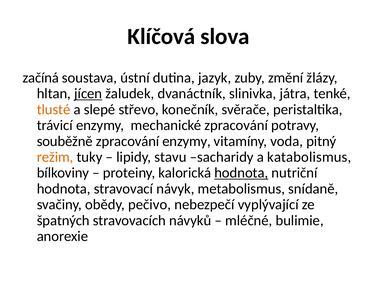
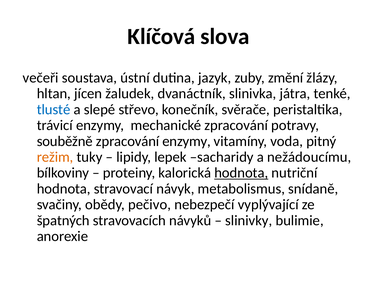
začíná: začíná -> večeři
jícen underline: present -> none
tlusté colour: orange -> blue
stavu: stavu -> lepek
katabolismus: katabolismus -> nežádoucímu
mléčné: mléčné -> slinivky
